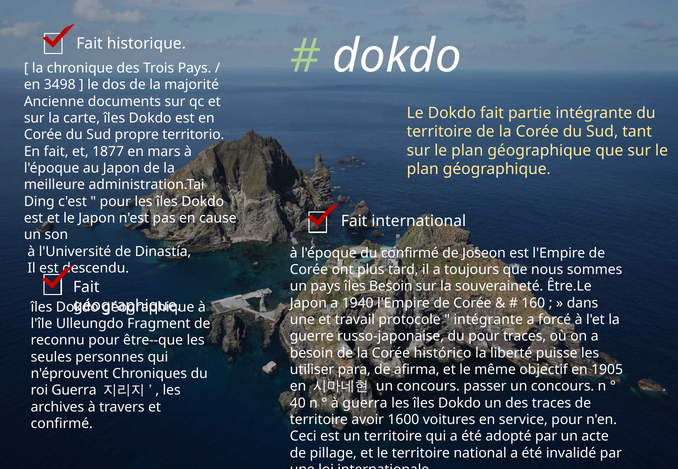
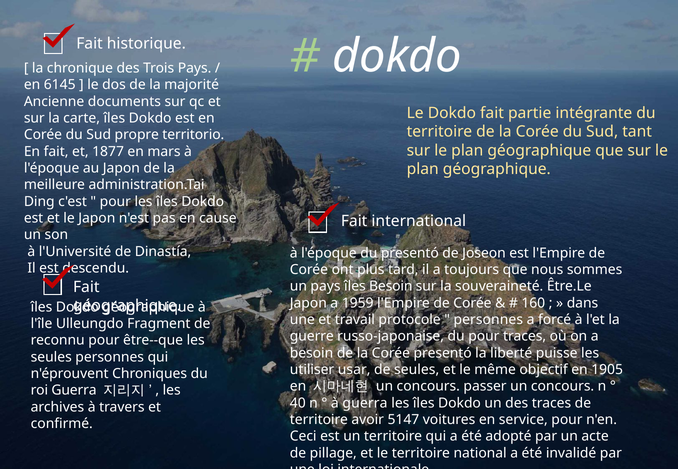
3498: 3498 -> 6145
du confirmé: confirmé -> presentó
1940: 1940 -> 1959
intégrante at (488, 320): intégrante -> personnes
Corée histórico: histórico -> presentó
para: para -> usar
de afirma: afirma -> seules
1600: 1600 -> 5147
